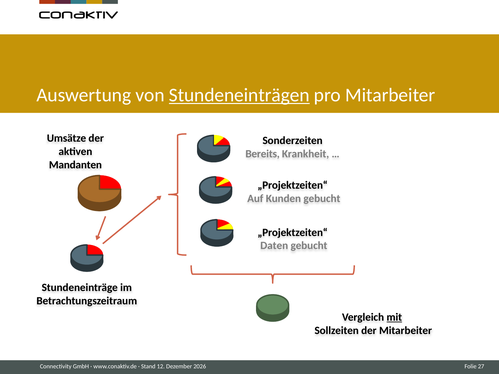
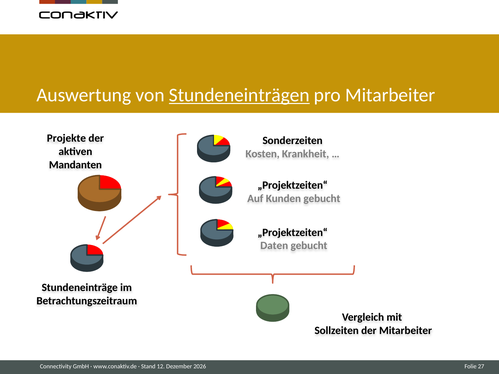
Umsätze: Umsätze -> Projekte
Bereits: Bereits -> Kosten
mit underline: present -> none
